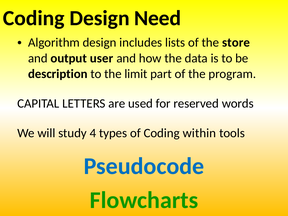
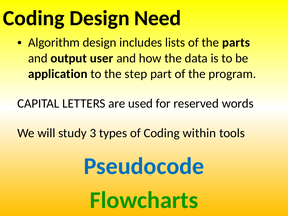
store: store -> parts
description: description -> application
limit: limit -> step
4: 4 -> 3
